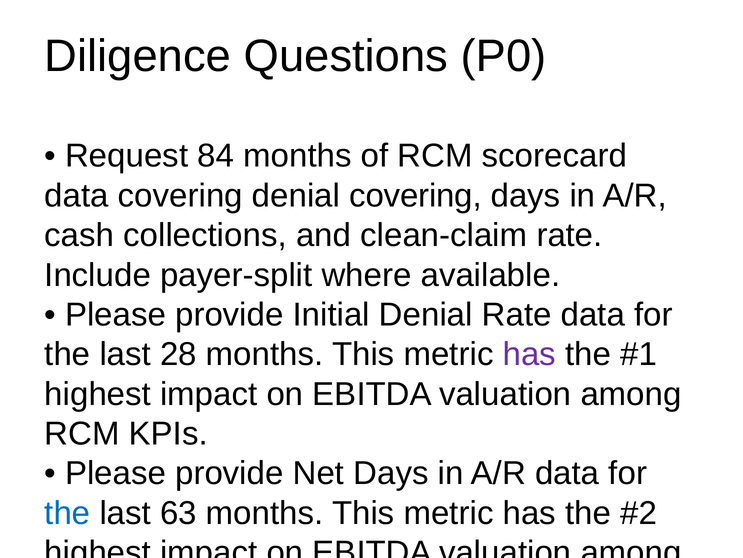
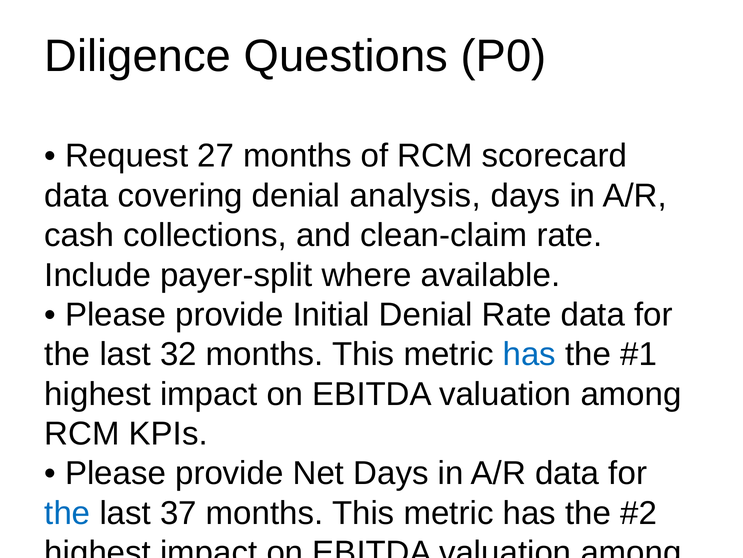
84: 84 -> 27
denial covering: covering -> analysis
28: 28 -> 32
has at (529, 354) colour: purple -> blue
63: 63 -> 37
